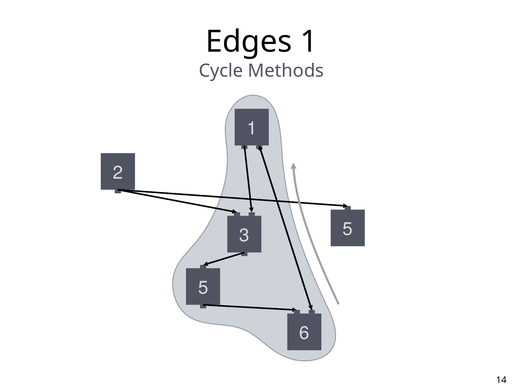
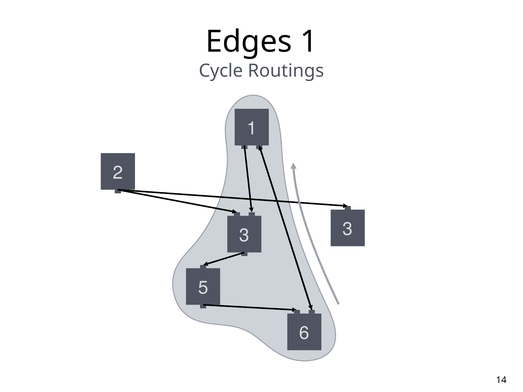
Methods: Methods -> Routings
3 5: 5 -> 3
